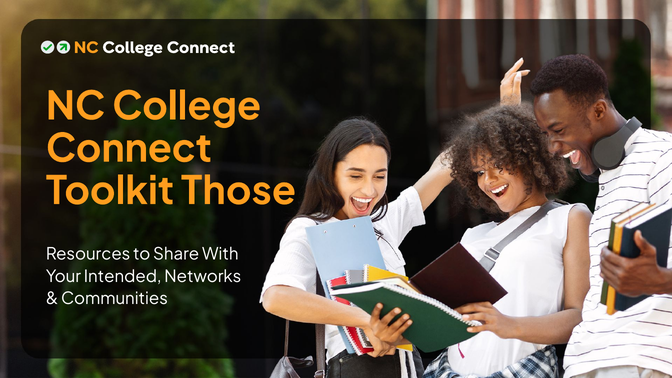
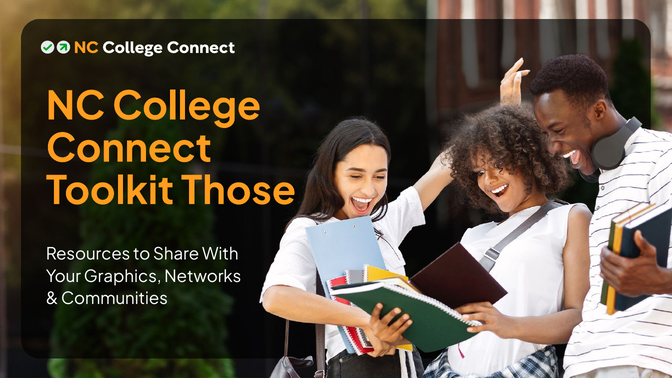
Intended: Intended -> Graphics
